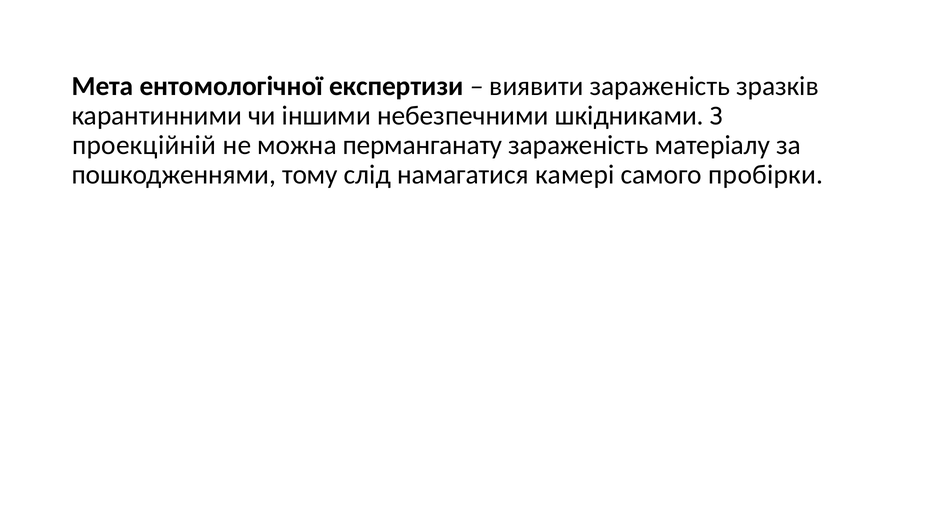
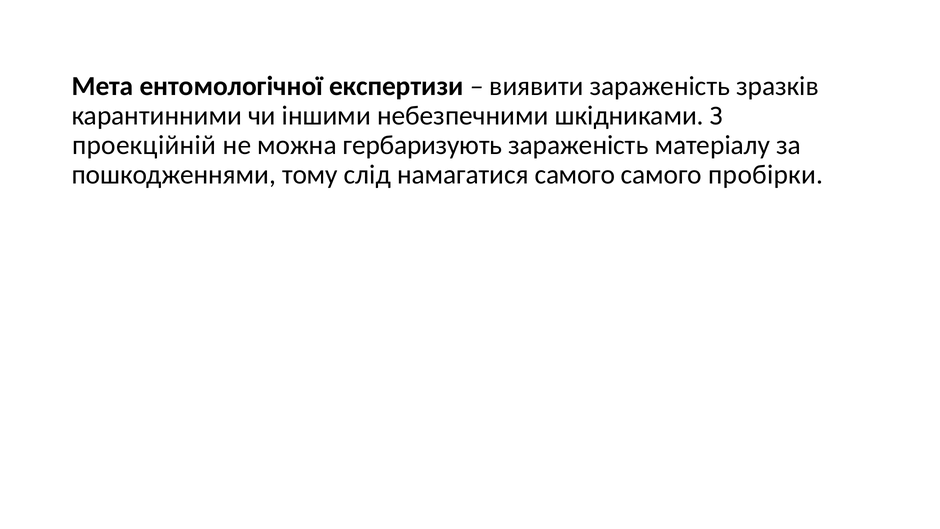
перманганату: перманганату -> гербаризують
намагатися камері: камері -> самого
